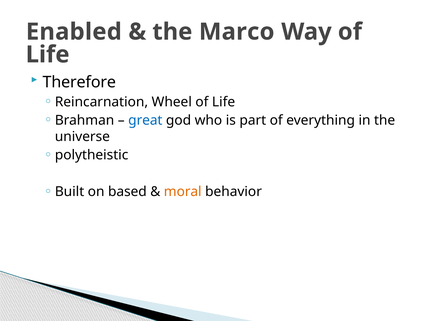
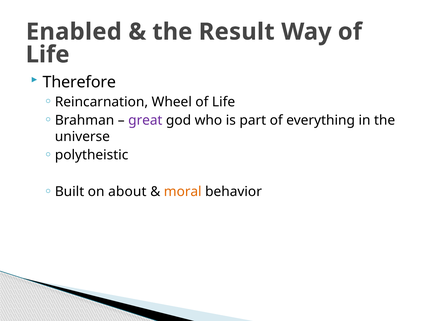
Marco: Marco -> Result
great colour: blue -> purple
based: based -> about
